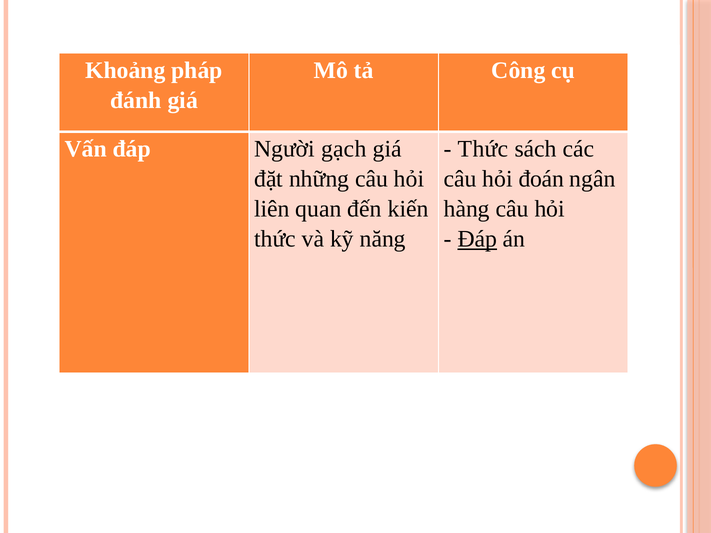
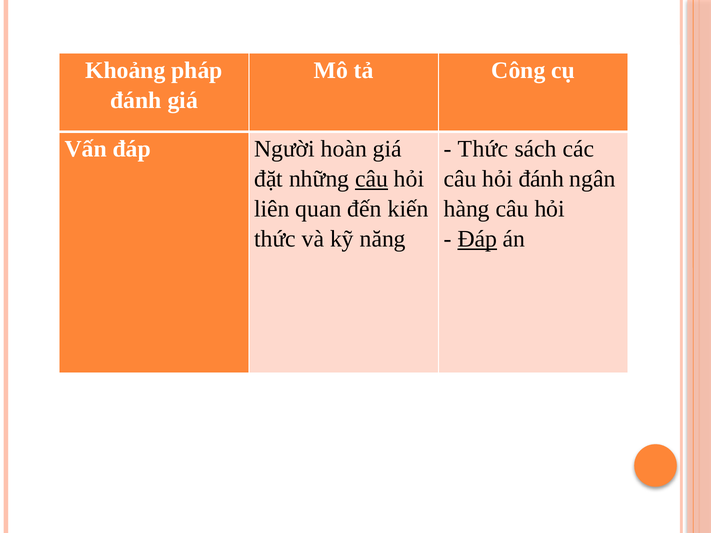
gạch: gạch -> hoàn
câu at (372, 179) underline: none -> present
hỏi đoán: đoán -> đánh
